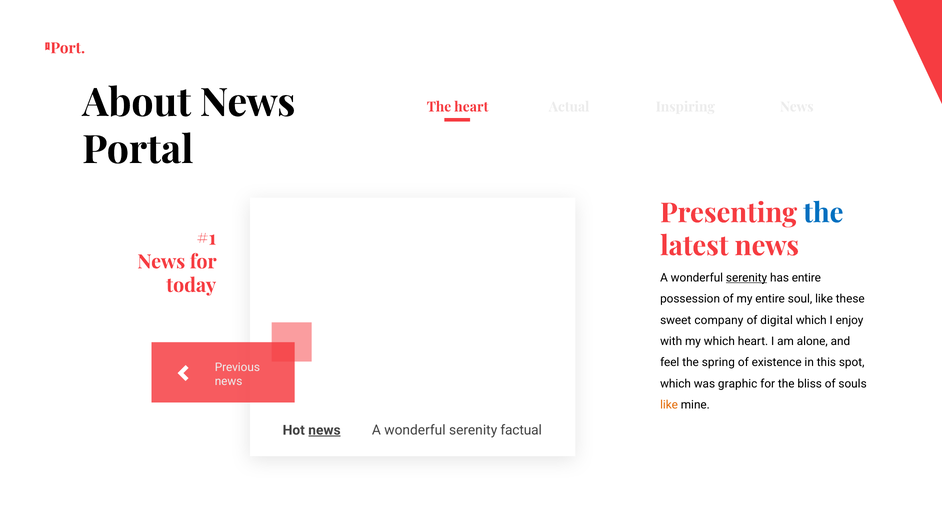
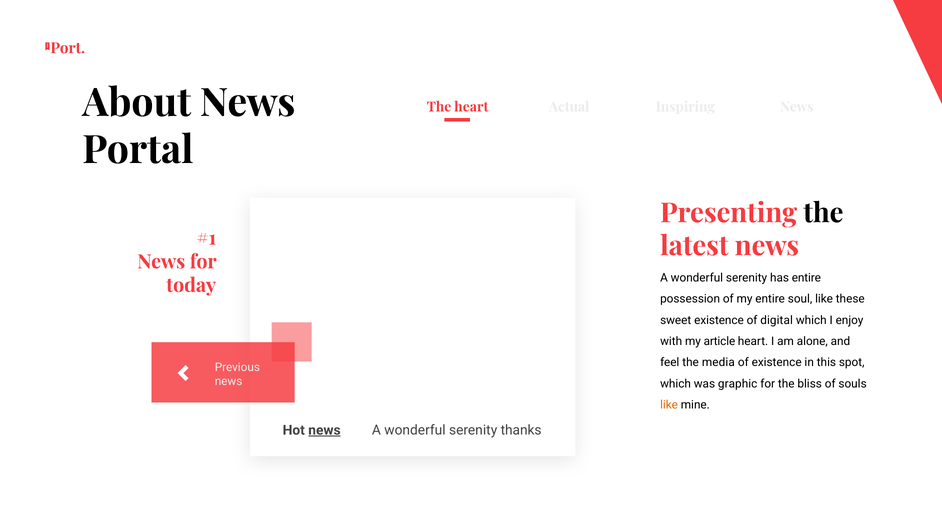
the at (823, 213) colour: blue -> black
serenity at (747, 278) underline: present -> none
sweet company: company -> existence
my which: which -> article
spring: spring -> media
factual: factual -> thanks
